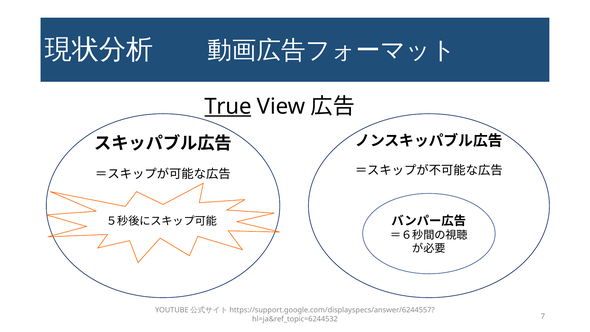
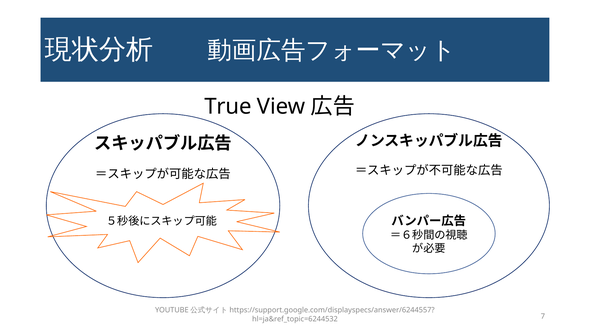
True underline: present -> none
